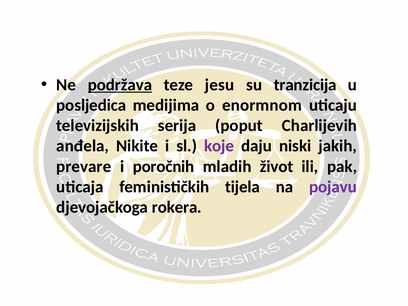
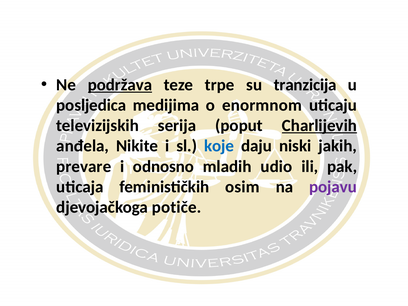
jesu: jesu -> trpe
Charlijevih underline: none -> present
koje colour: purple -> blue
poročnih: poročnih -> odnosno
život: život -> udio
tijela: tijela -> osim
rokera: rokera -> potiče
